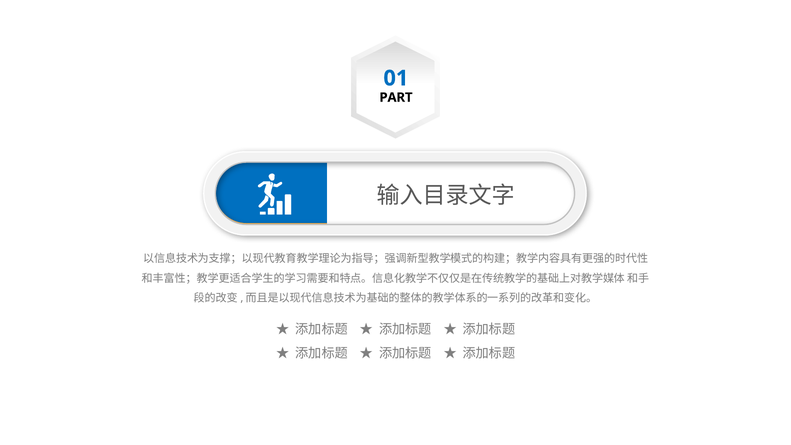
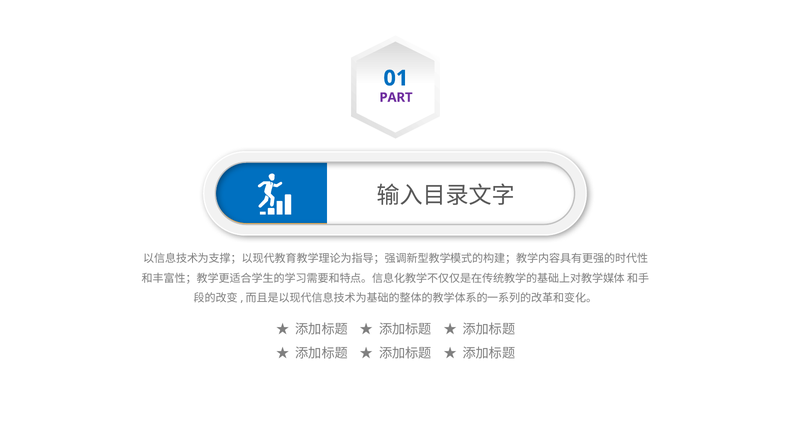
PART colour: black -> purple
